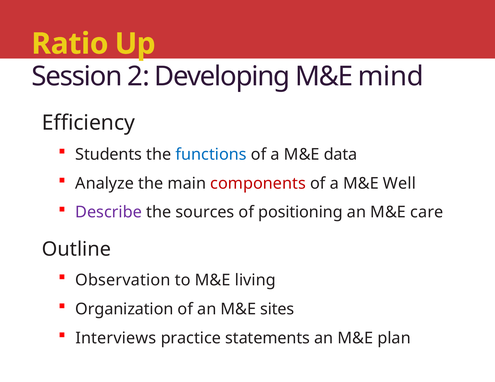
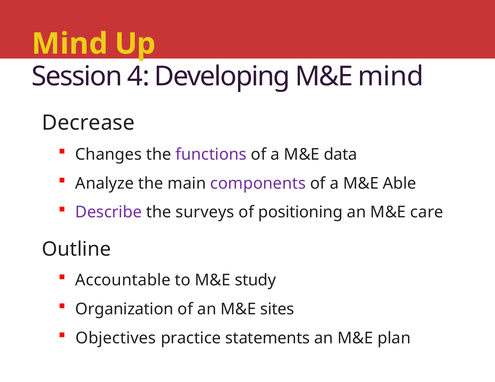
Ratio at (70, 44): Ratio -> Mind
2: 2 -> 4
Efficiency: Efficiency -> Decrease
Students: Students -> Changes
functions colour: blue -> purple
components colour: red -> purple
Well: Well -> Able
sources: sources -> surveys
Observation: Observation -> Accountable
living: living -> study
Interviews: Interviews -> Objectives
